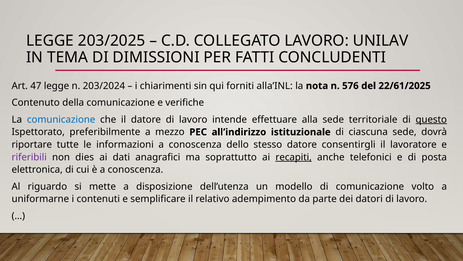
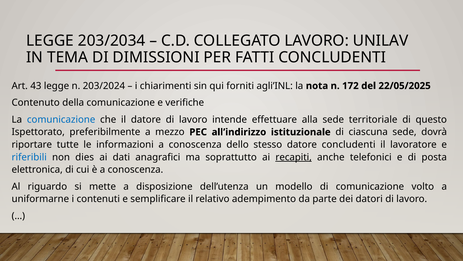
203/2025: 203/2025 -> 203/2034
47: 47 -> 43
alla’INL: alla’INL -> agli’INL
576: 576 -> 172
22/61/2025: 22/61/2025 -> 22/05/2025
questo underline: present -> none
datore consentirgli: consentirgli -> concludenti
riferibili colour: purple -> blue
